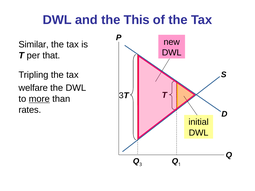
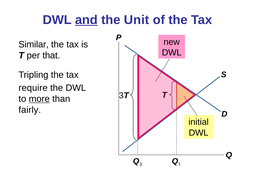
and underline: none -> present
This: This -> Unit
welfare: welfare -> require
rates: rates -> fairly
